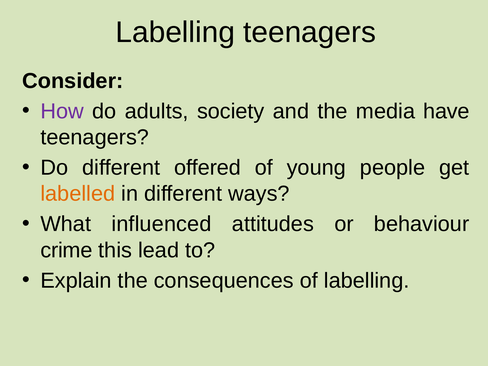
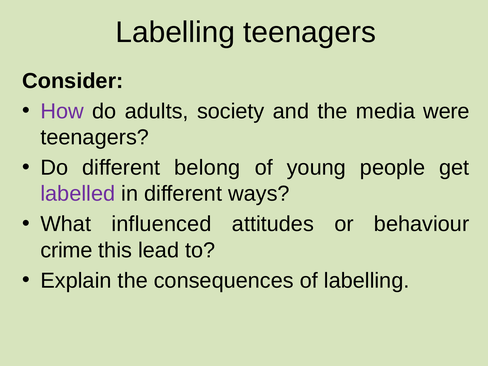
have: have -> were
offered: offered -> belong
labelled colour: orange -> purple
